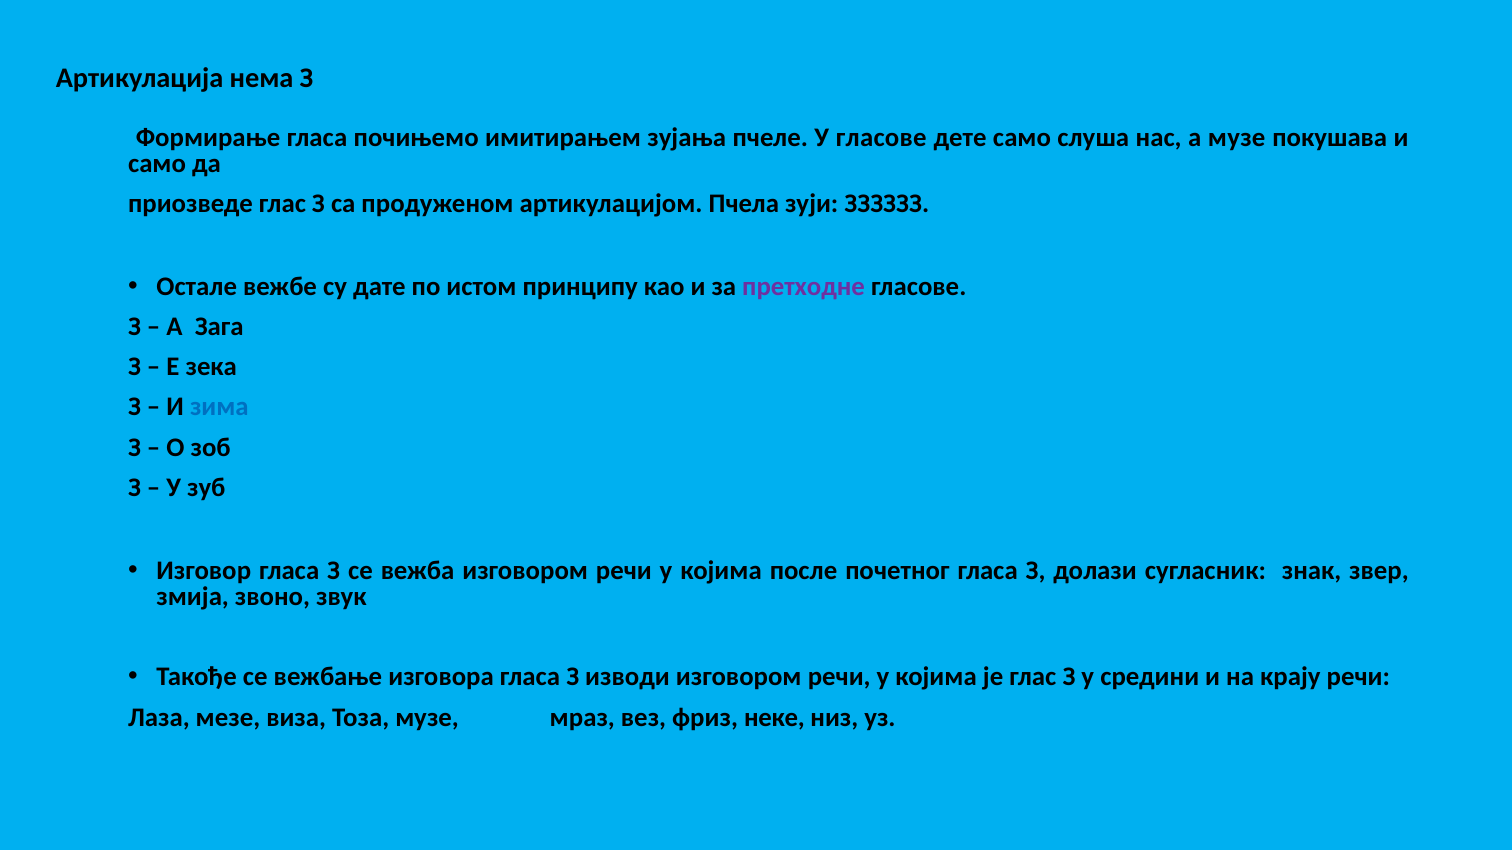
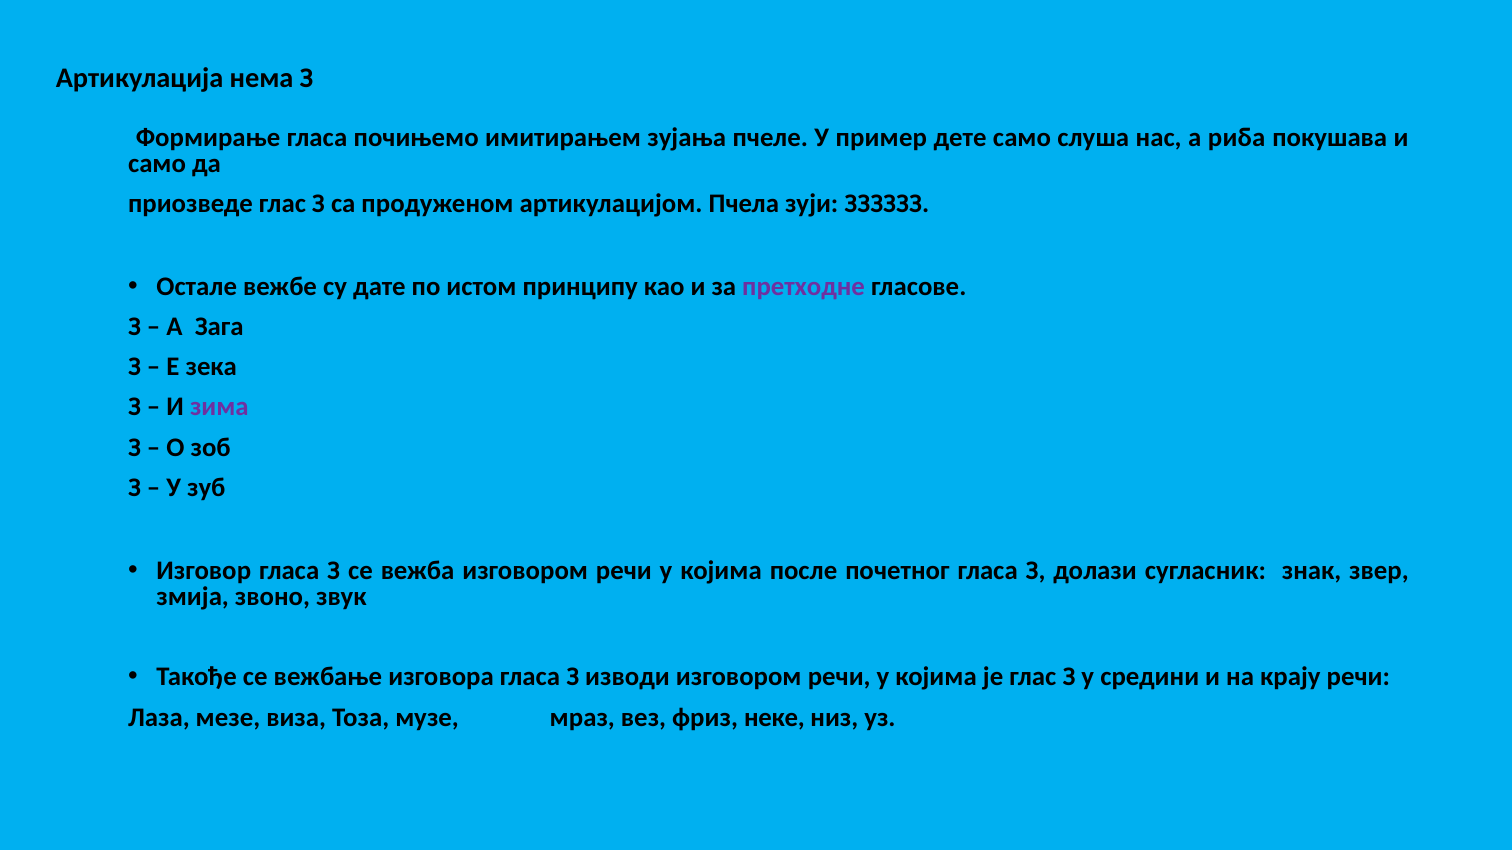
У гласове: гласове -> пример
а музе: музе -> риба
зима colour: blue -> purple
